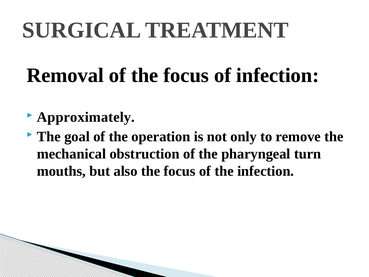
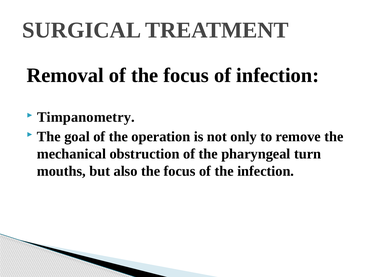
Approximately: Approximately -> Timpanometry
